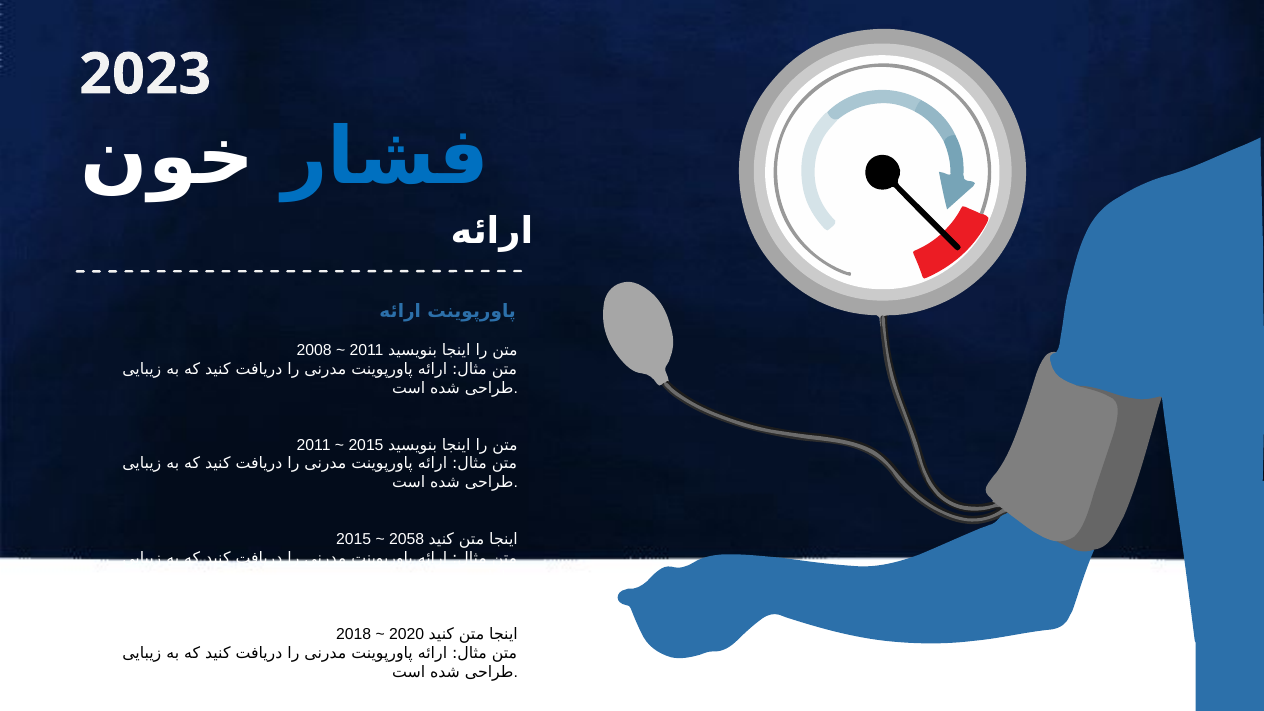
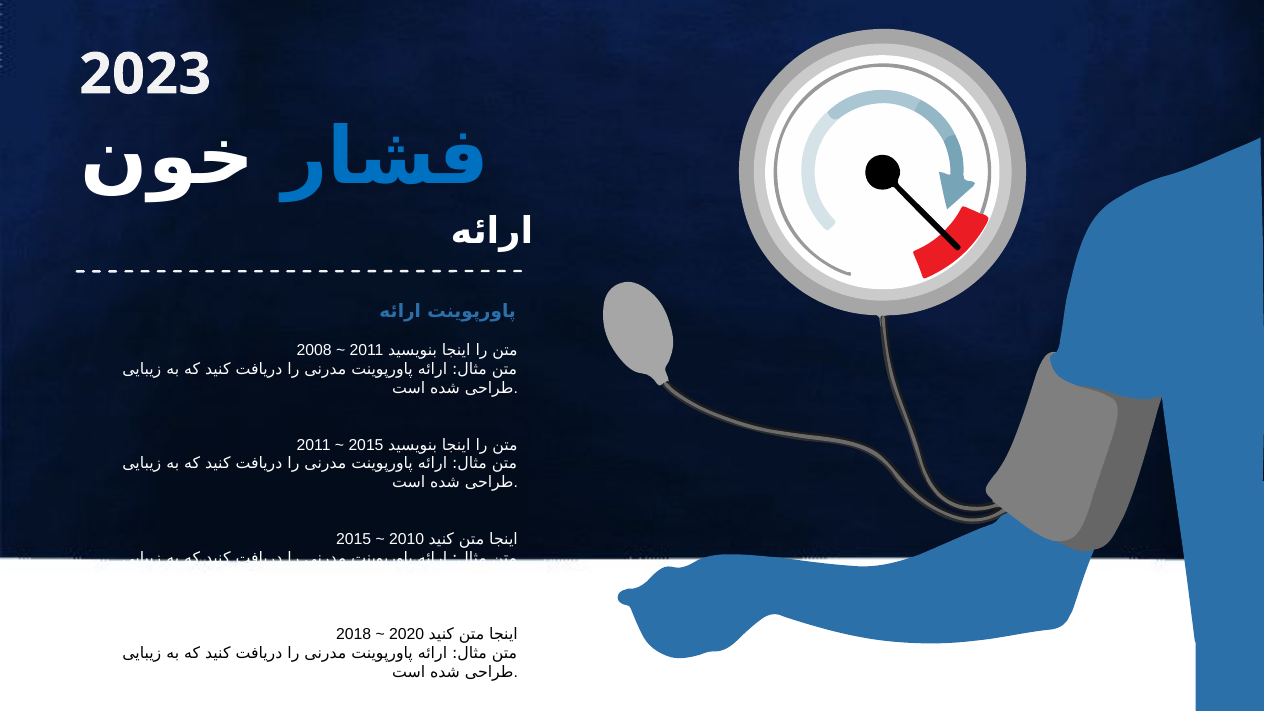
2058: 2058 -> 2010
